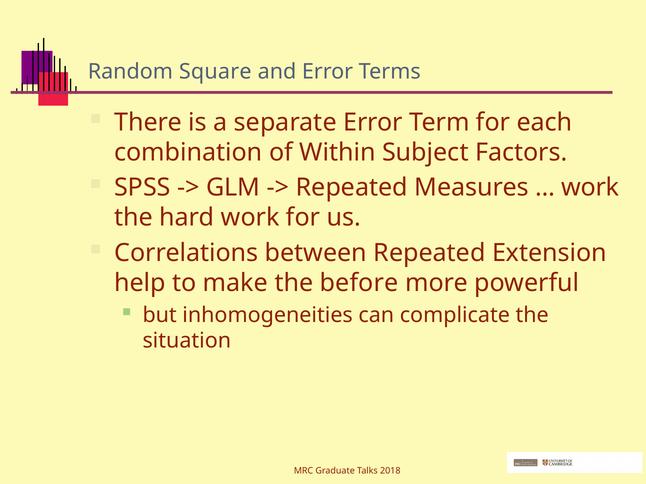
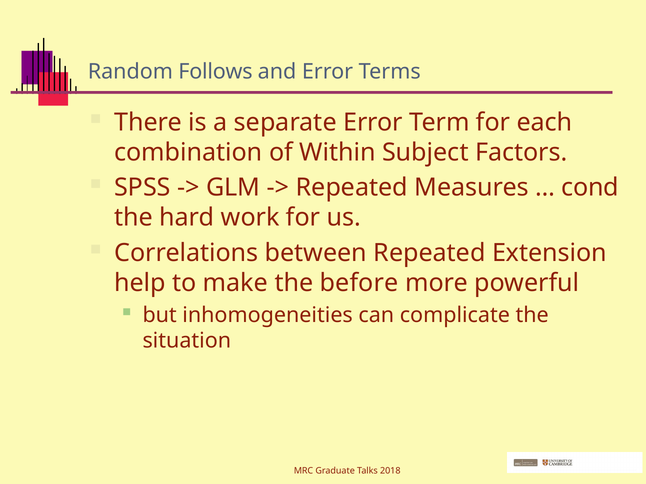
Square: Square -> Follows
work at (590, 188): work -> cond
